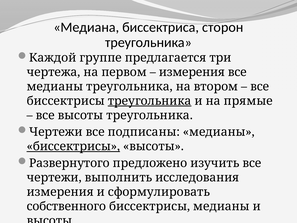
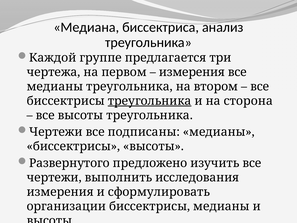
сторон: сторон -> анализ
прямые: прямые -> сторона
биссектрисы at (73, 146) underline: present -> none
собственного: собственного -> организации
